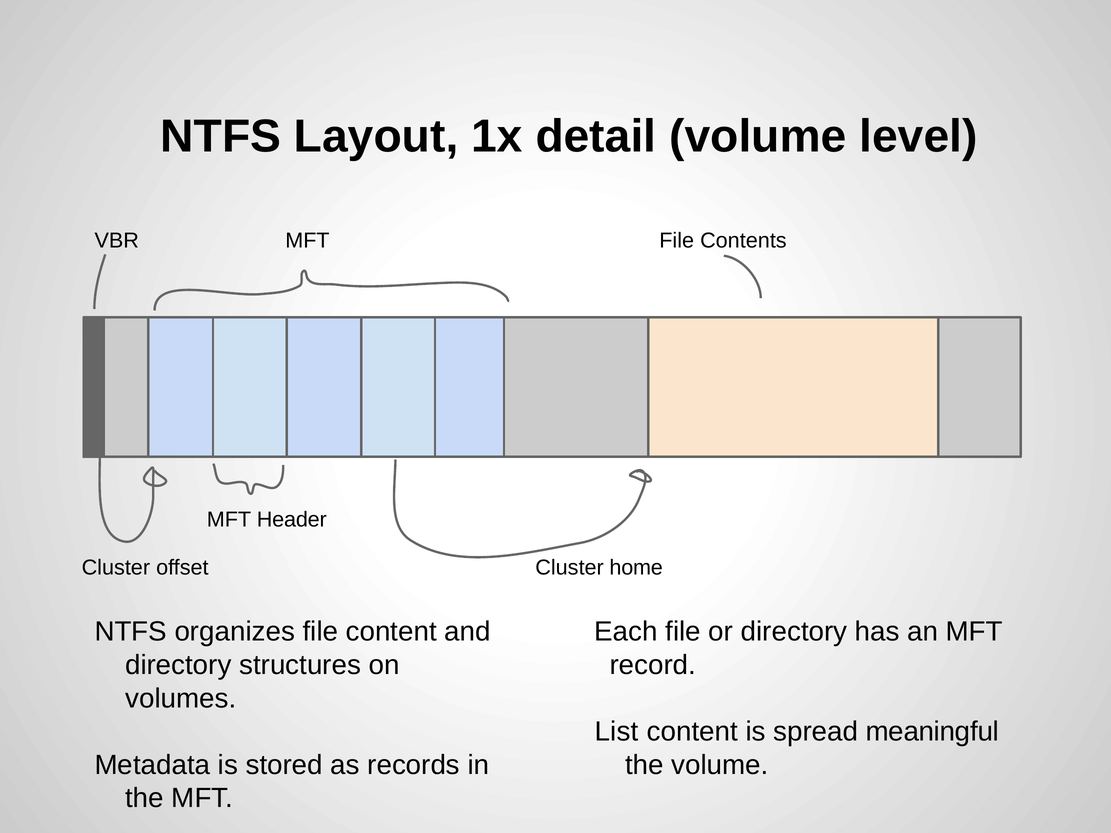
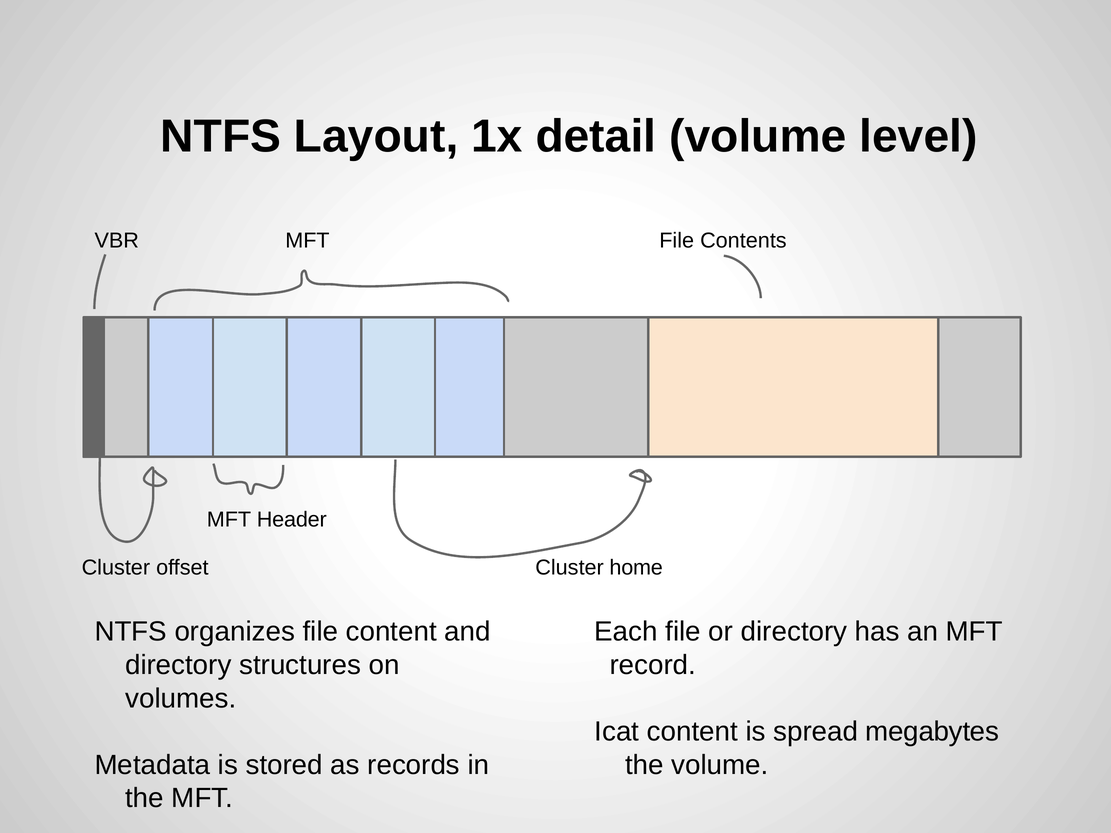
List: List -> Icat
meaningful: meaningful -> megabytes
